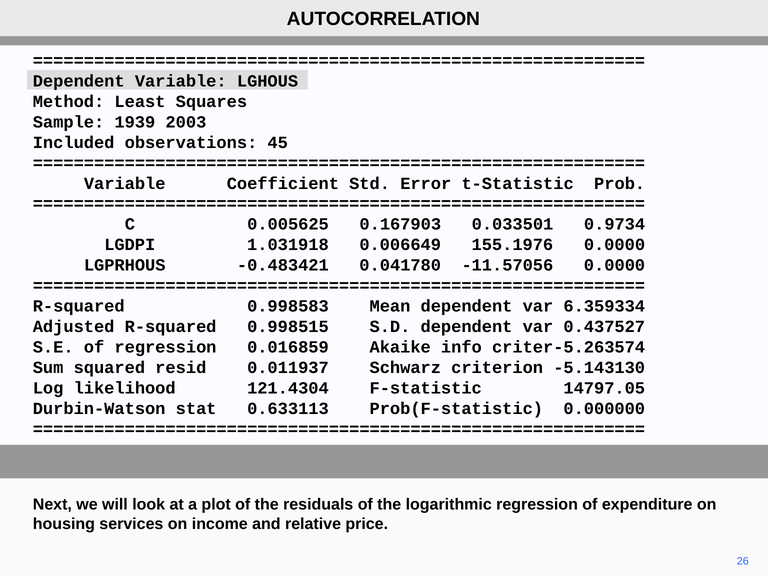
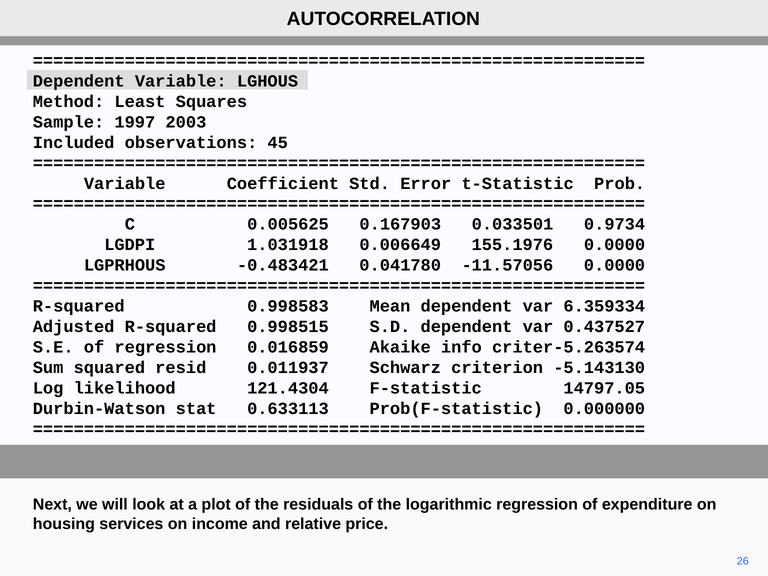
1939: 1939 -> 1997
